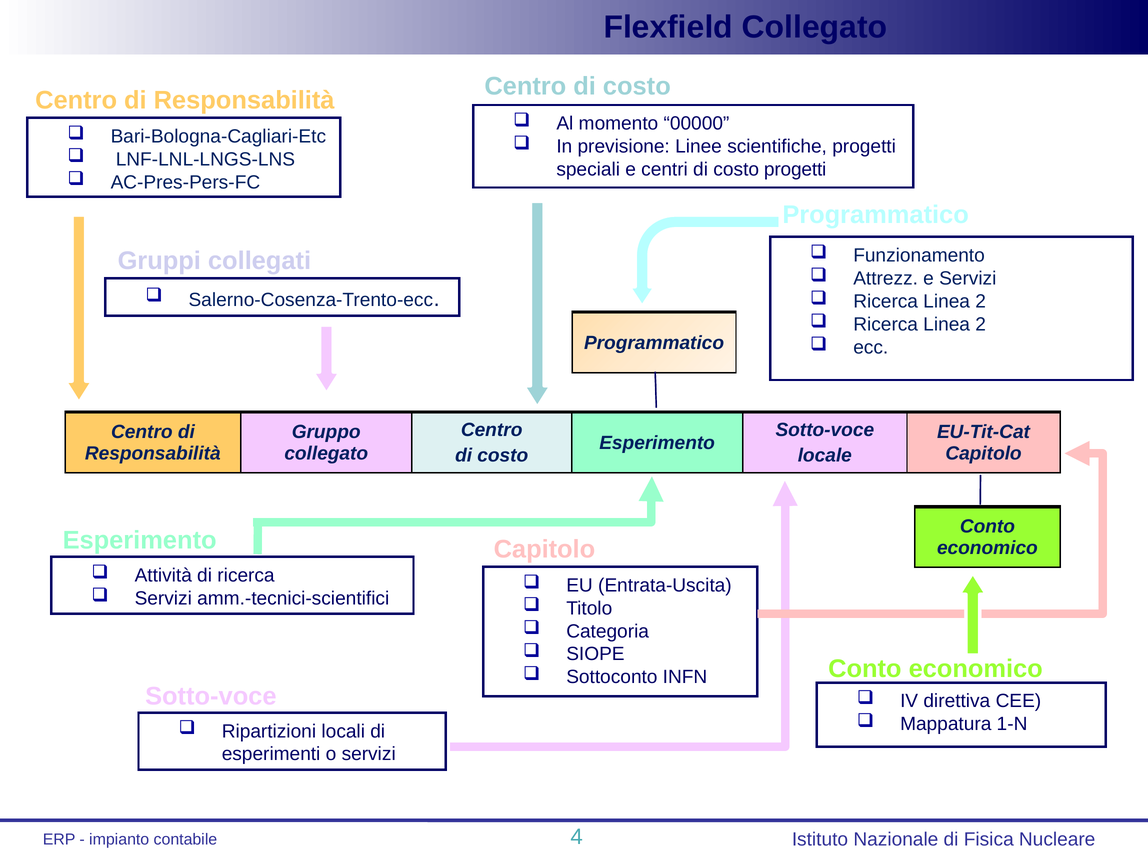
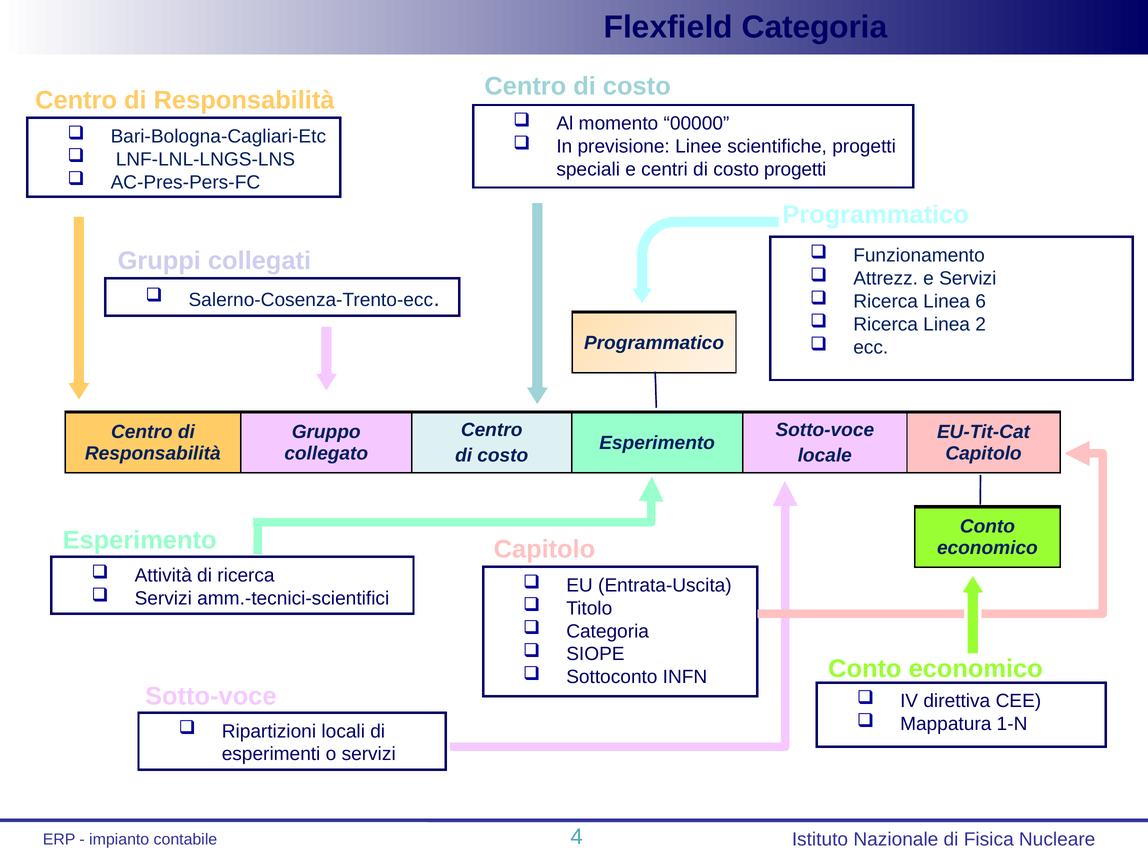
Flexfield Collegato: Collegato -> Categoria
2 at (981, 301): 2 -> 6
